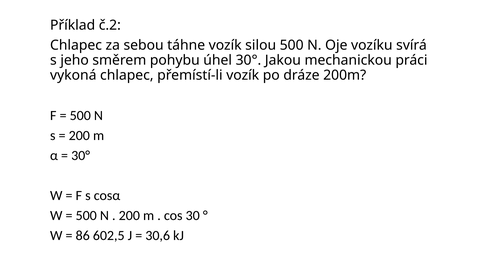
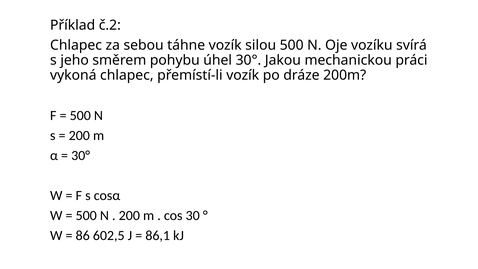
30,6: 30,6 -> 86,1
